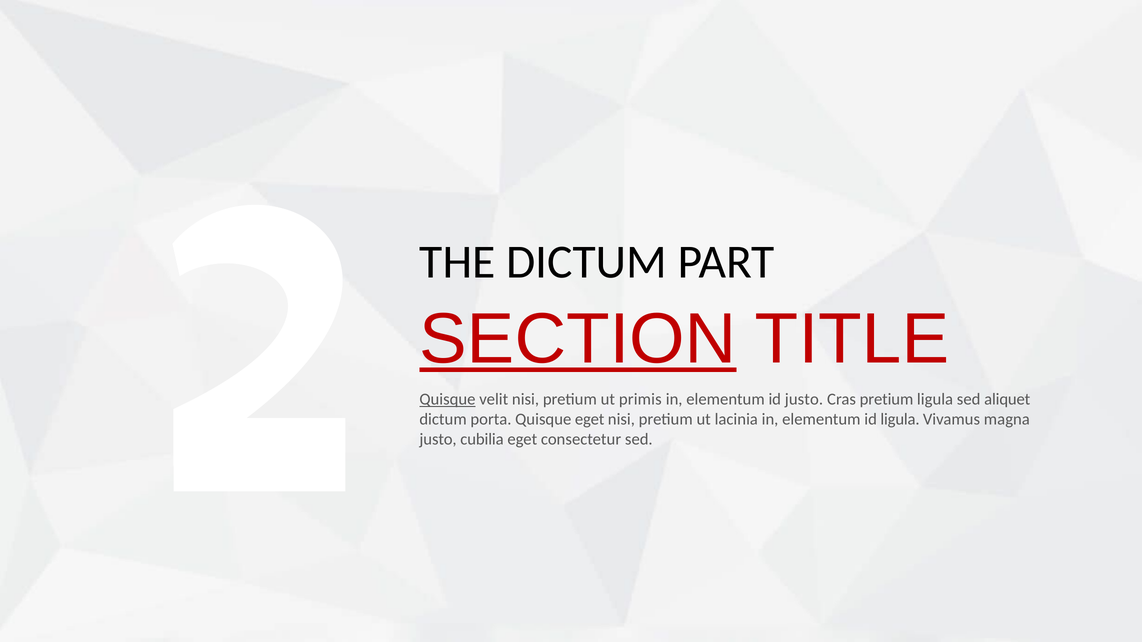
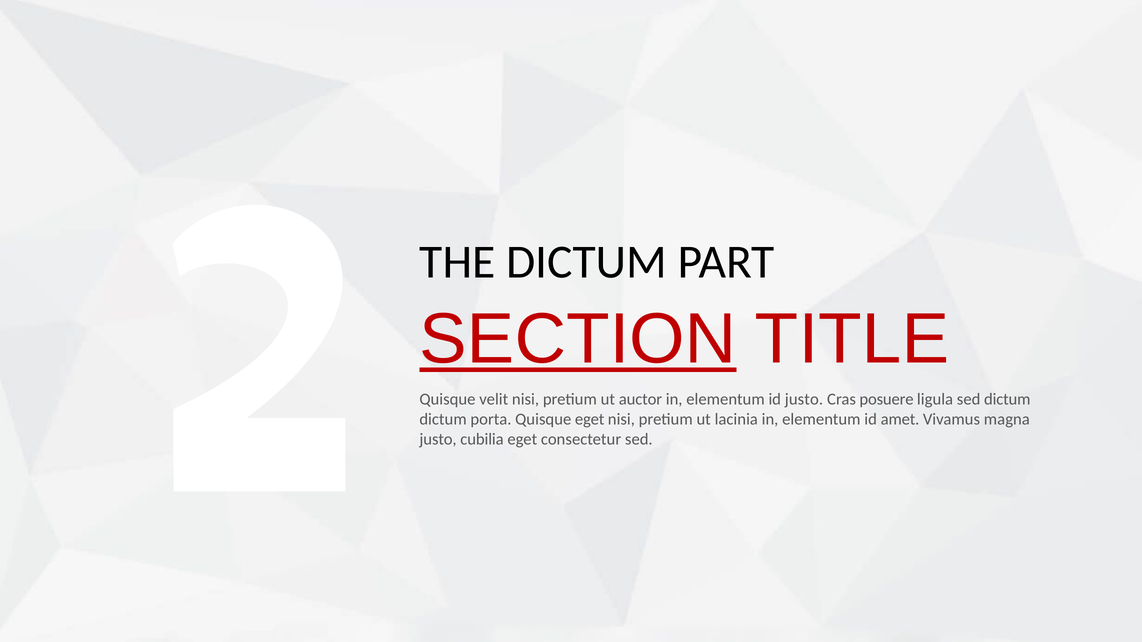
Quisque at (447, 399) underline: present -> none
primis: primis -> auctor
Cras pretium: pretium -> posuere
sed aliquet: aliquet -> dictum
id ligula: ligula -> amet
